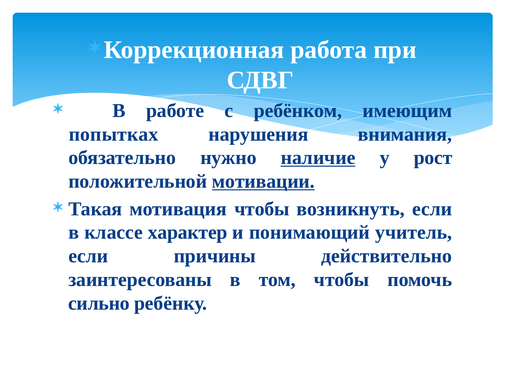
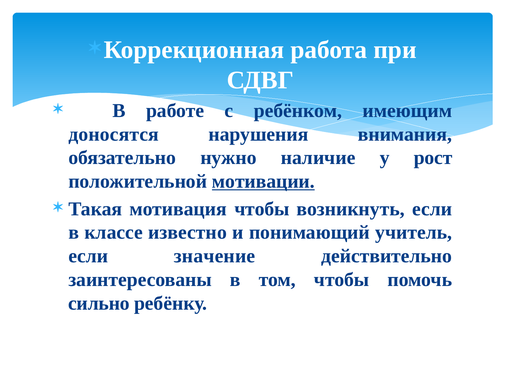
попытках: попытках -> доносятся
наличие underline: present -> none
характер: характер -> известно
причины: причины -> значение
